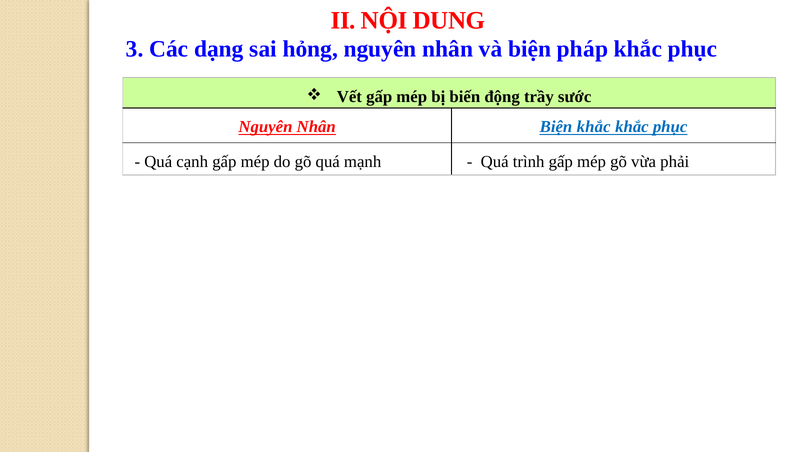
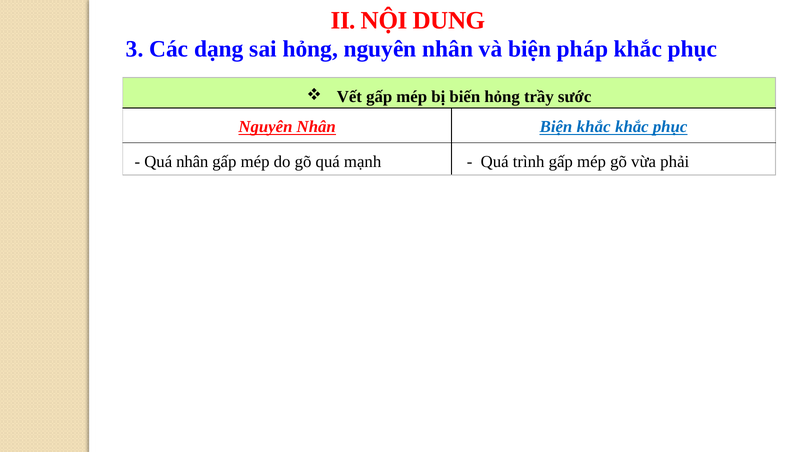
biến động: động -> hỏng
Quá cạnh: cạnh -> nhân
